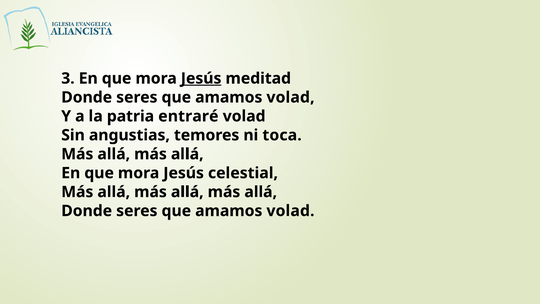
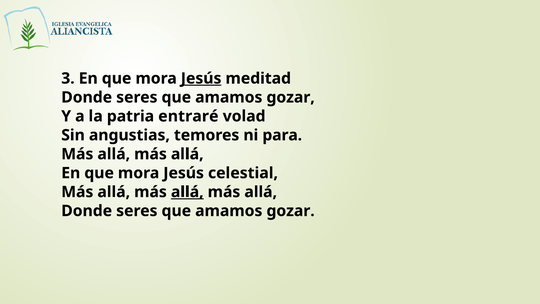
volad at (291, 97): volad -> gozar
toca: toca -> para
allá at (187, 192) underline: none -> present
volad at (290, 211): volad -> gozar
